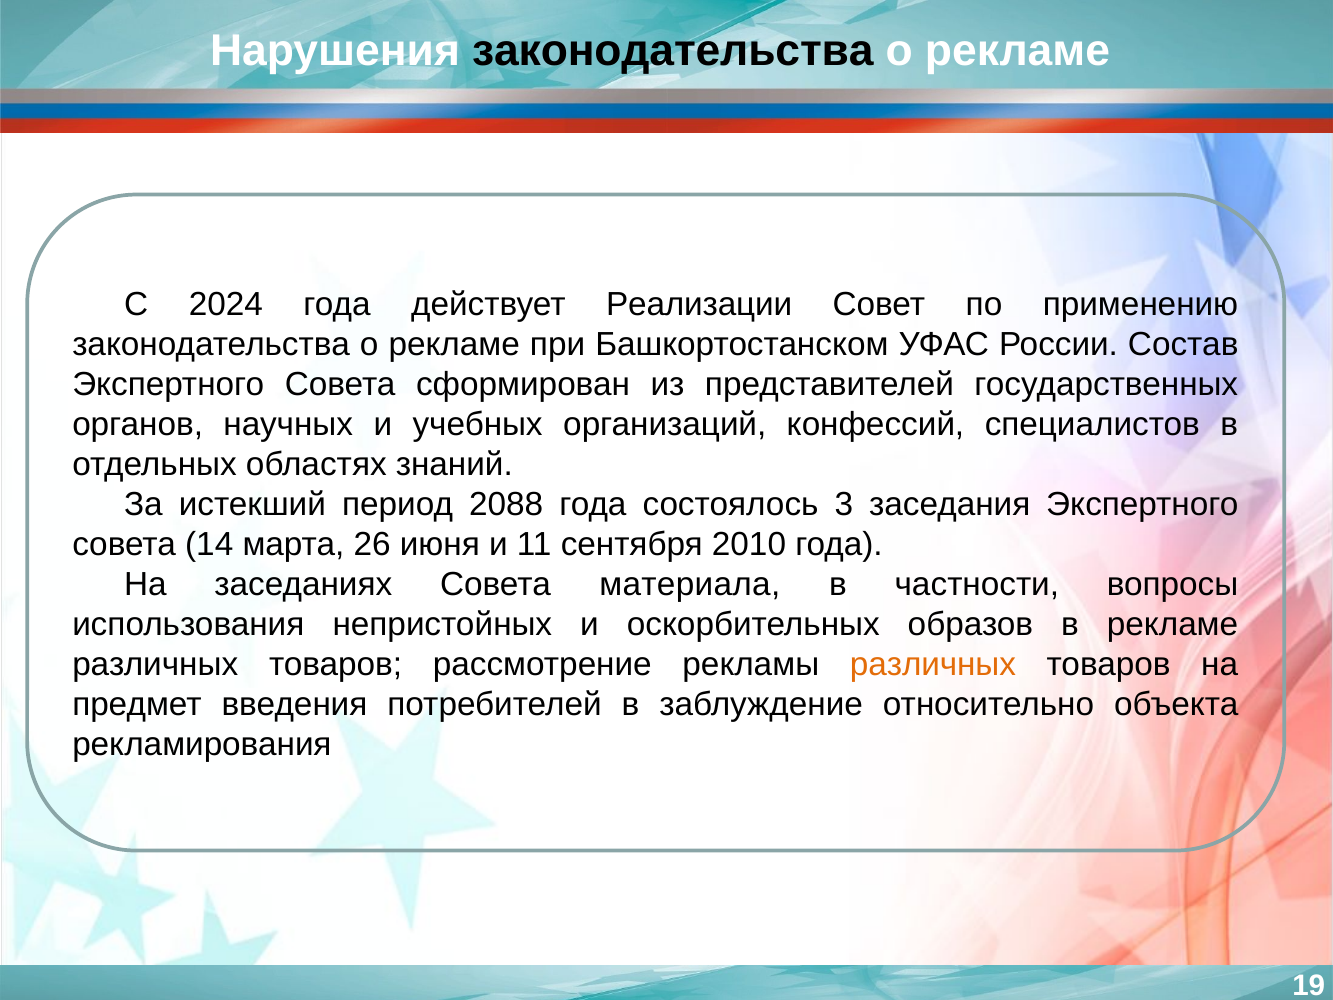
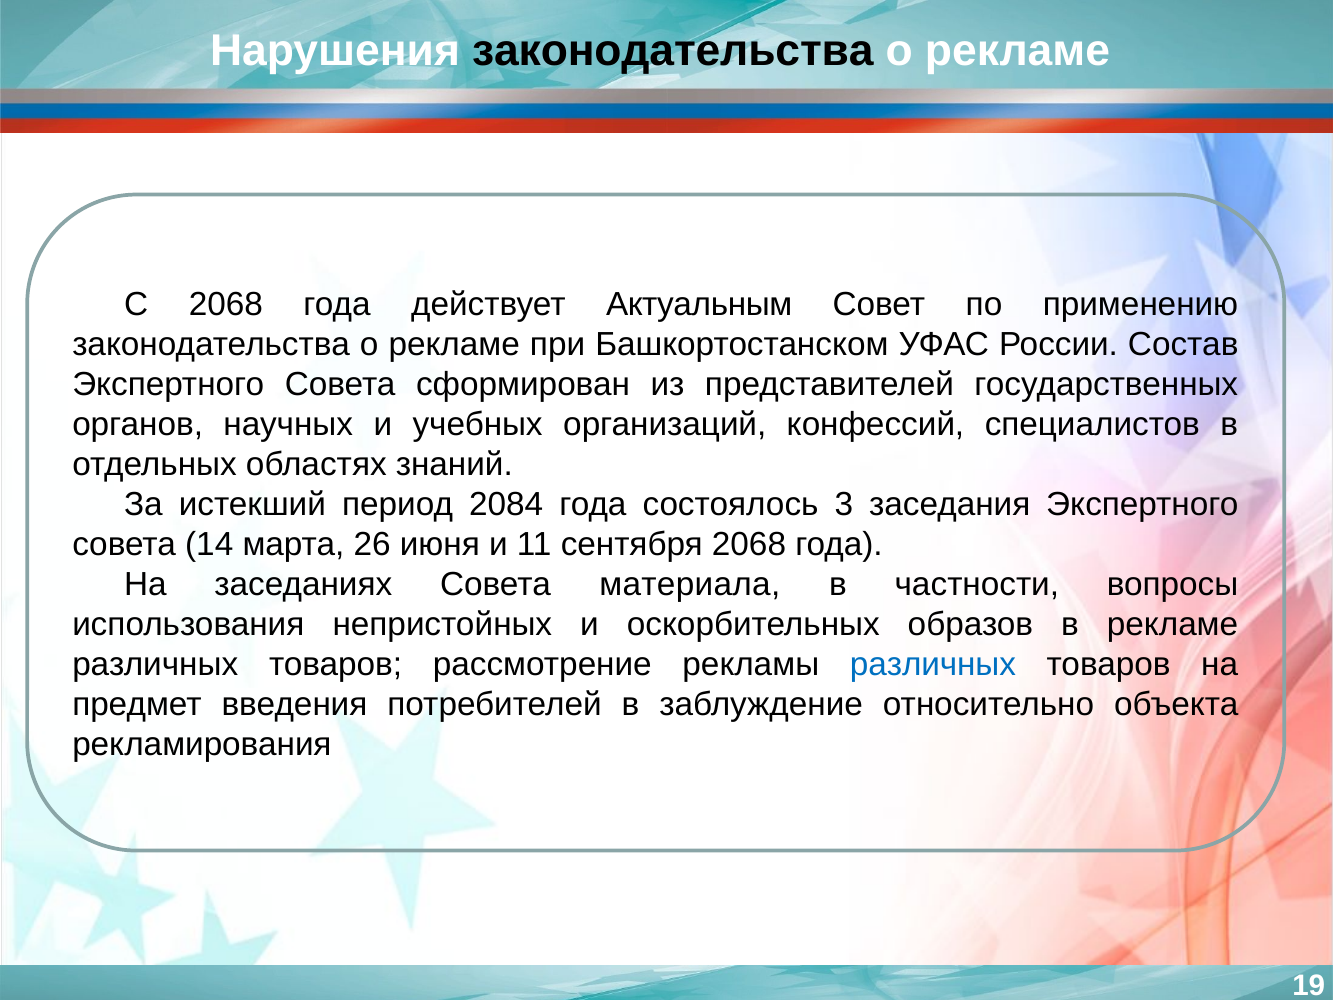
С 2024: 2024 -> 2068
Реализации: Реализации -> Актуальным
2088: 2088 -> 2084
сентября 2010: 2010 -> 2068
различных at (933, 665) colour: orange -> blue
